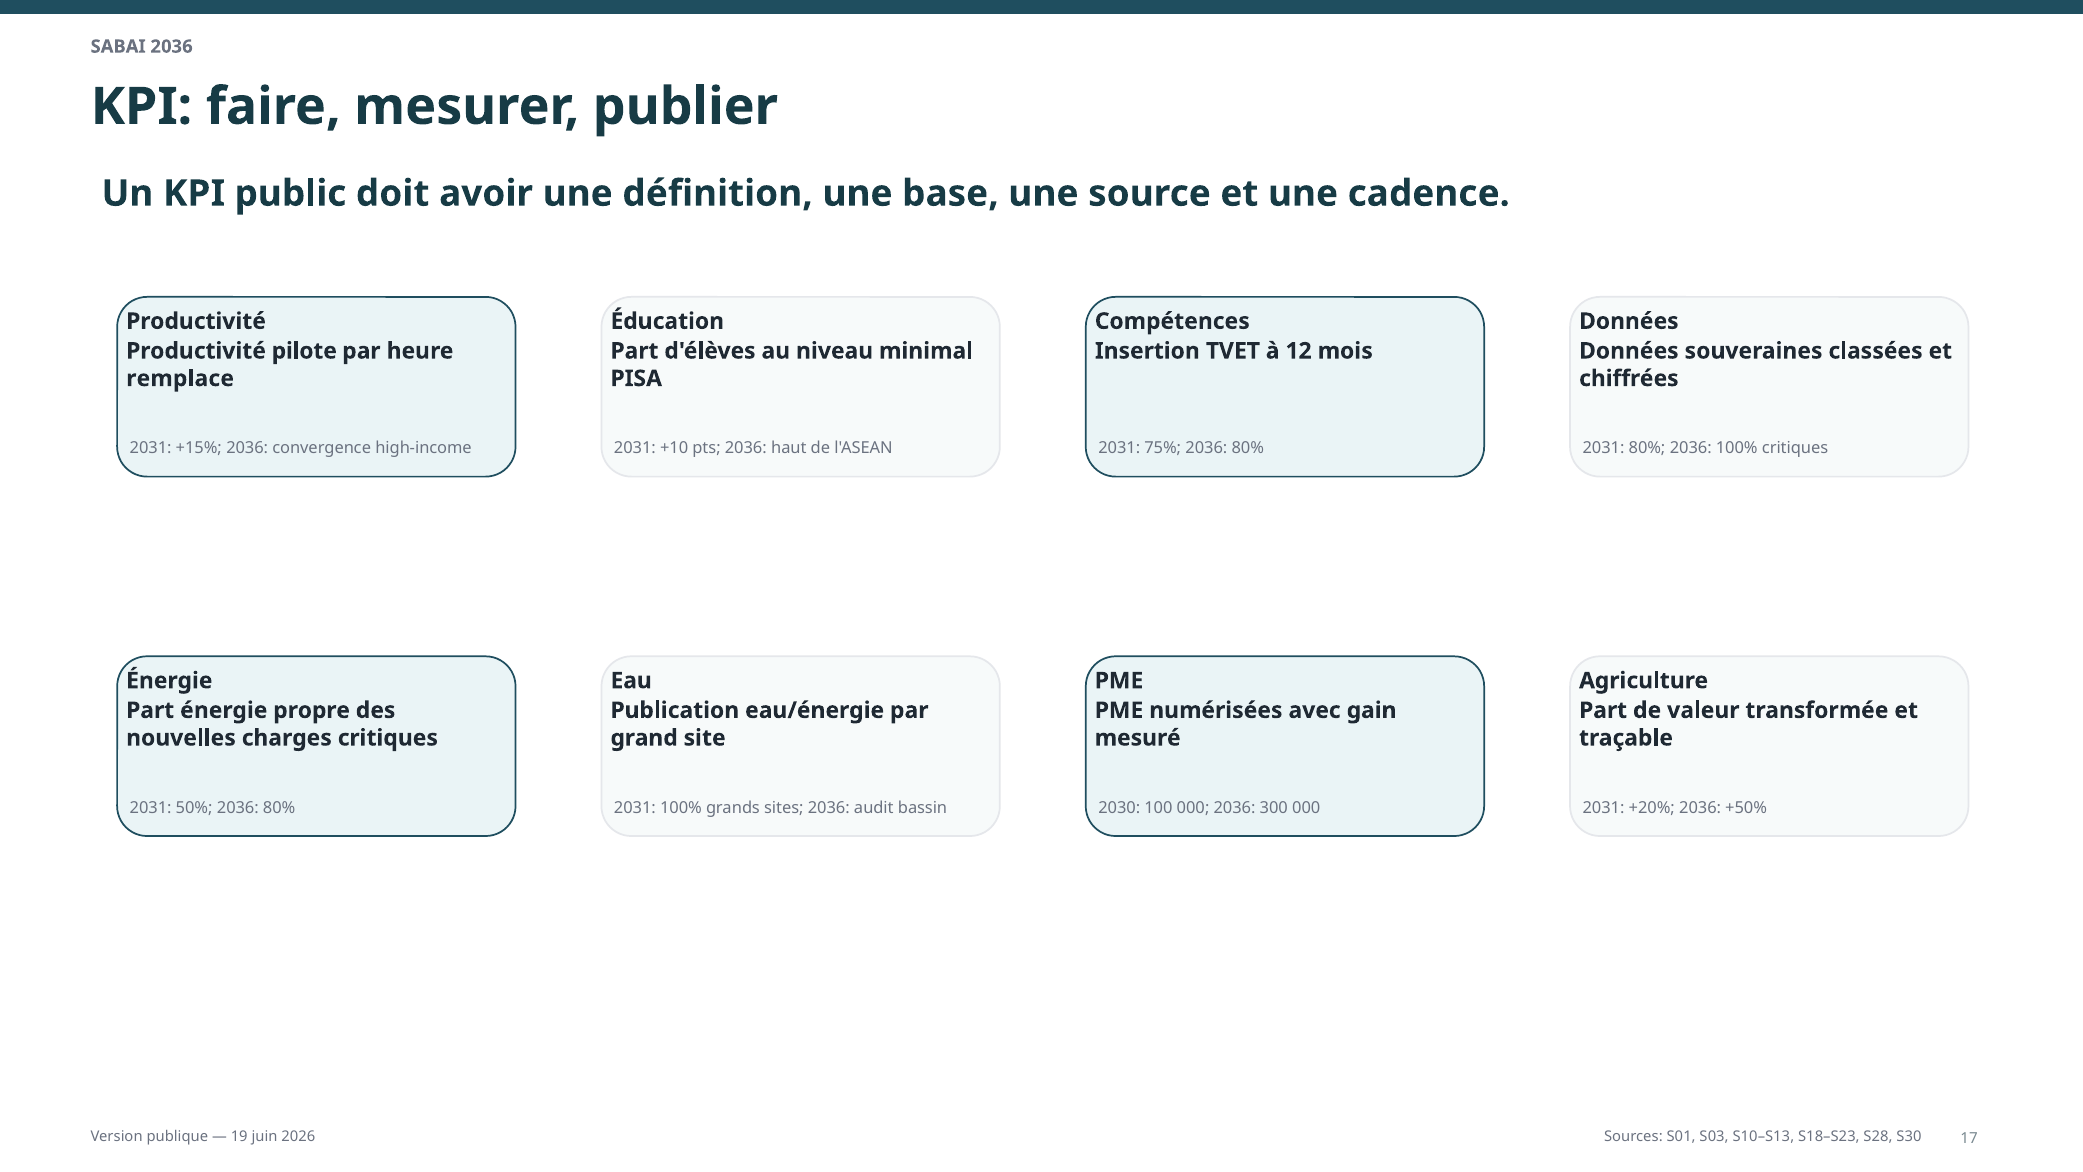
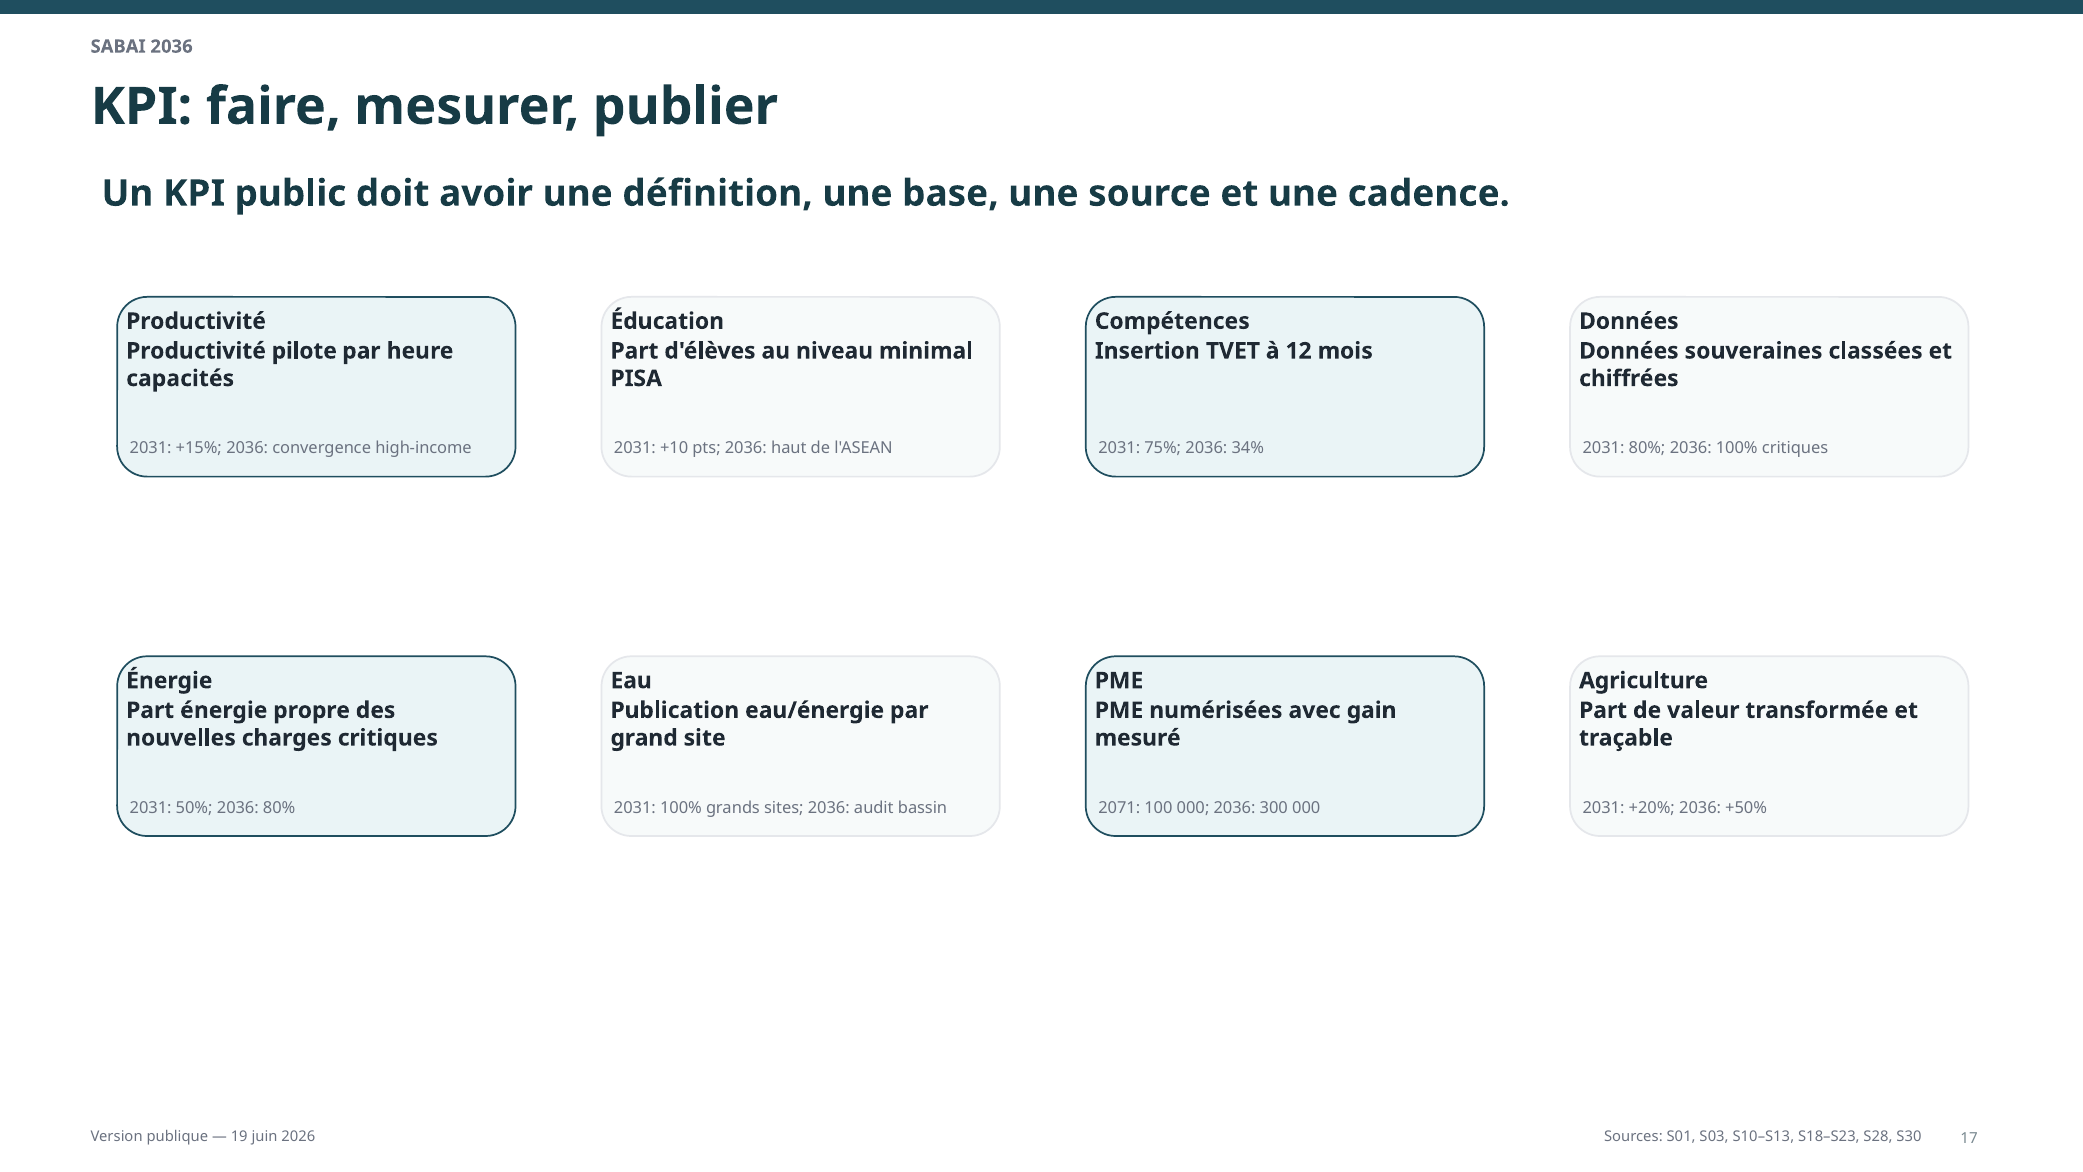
remplace: remplace -> capacités
75% 2036 80%: 80% -> 34%
2030: 2030 -> 2071
